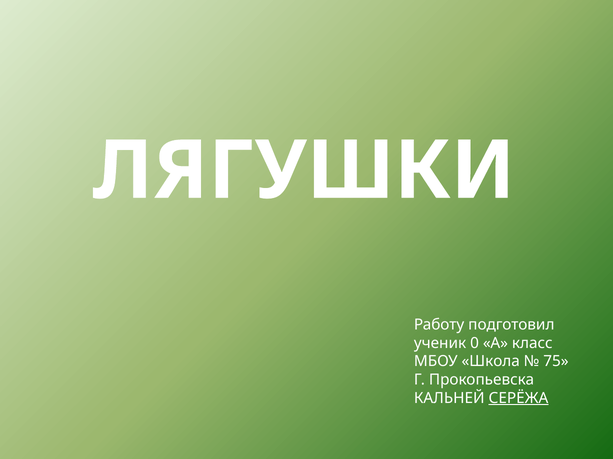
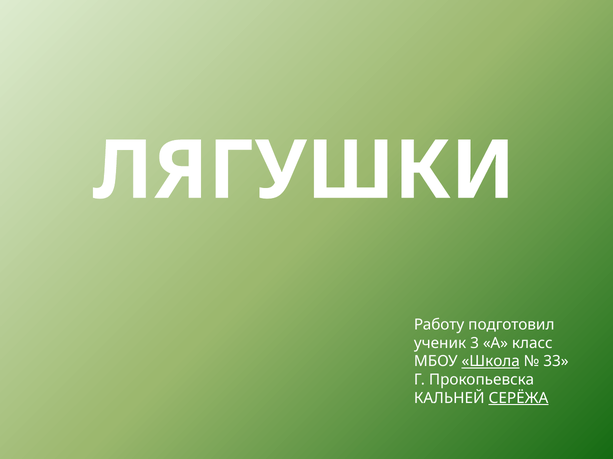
0: 0 -> 3
Школа underline: none -> present
75: 75 -> 33
